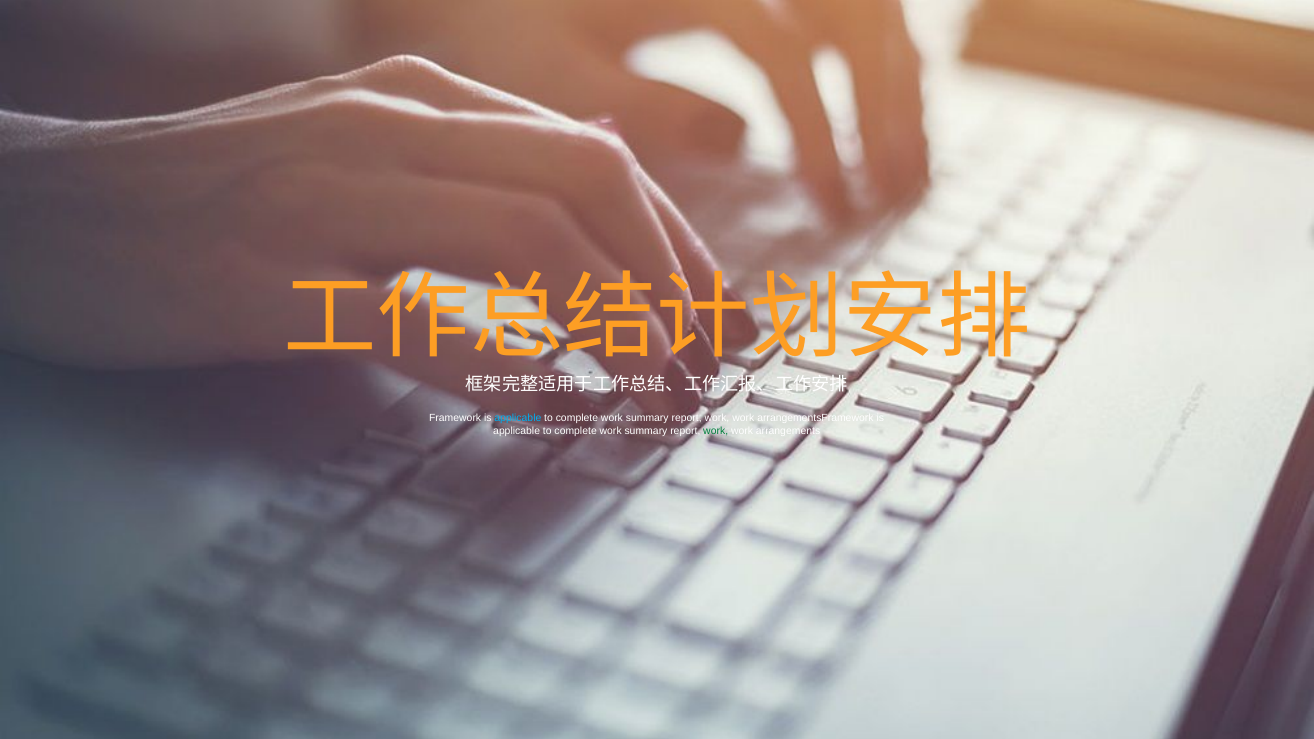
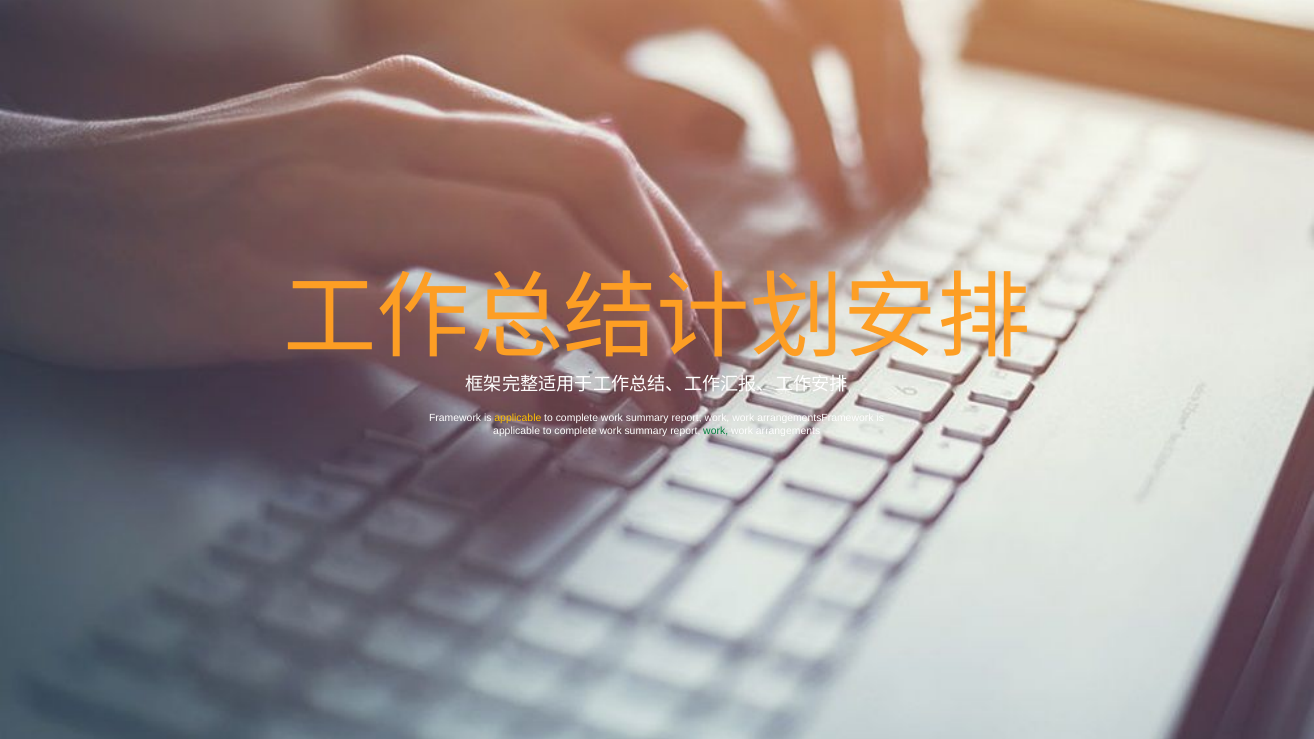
applicable at (518, 418) colour: light blue -> yellow
